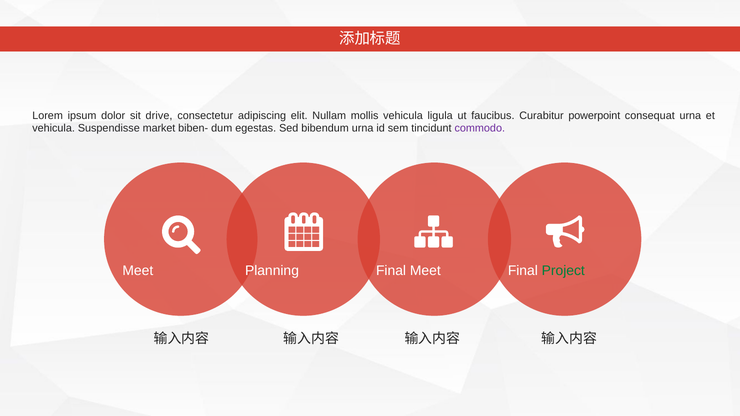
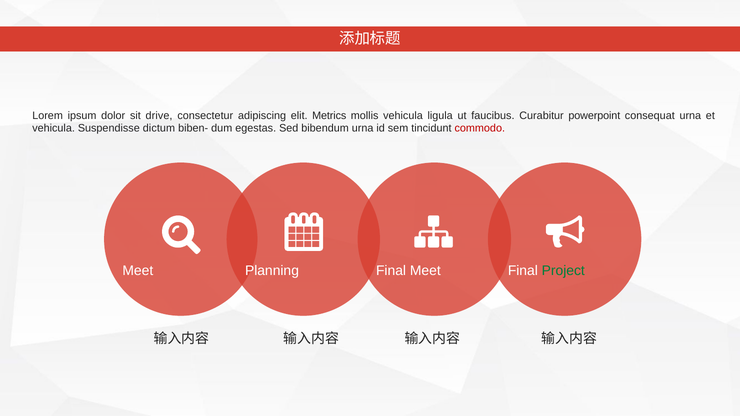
Nullam: Nullam -> Metrics
market: market -> dictum
commodo colour: purple -> red
